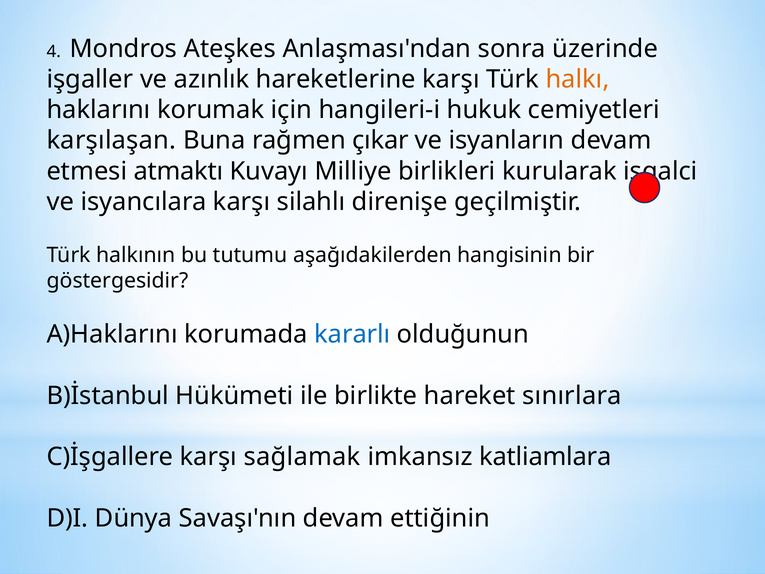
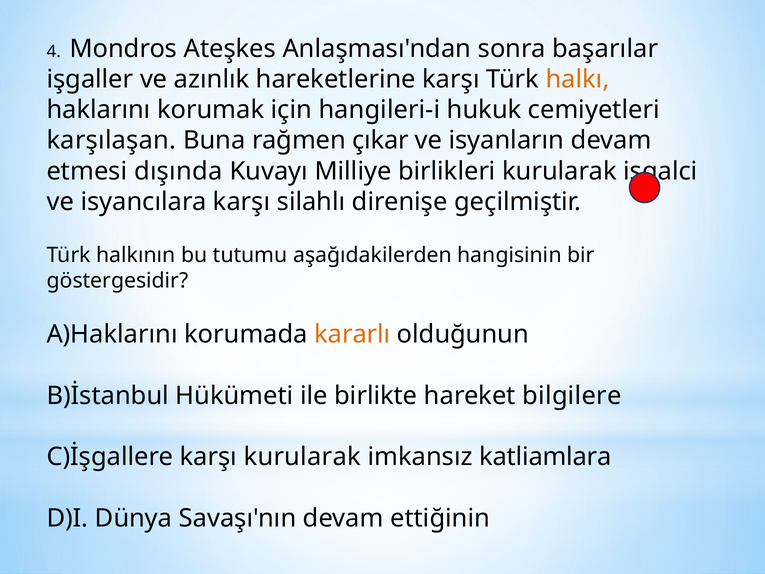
üzerinde: üzerinde -> başarılar
atmaktı: atmaktı -> dışında
kararlı colour: blue -> orange
sınırlara: sınırlara -> bilgilere
karşı sağlamak: sağlamak -> kurularak
